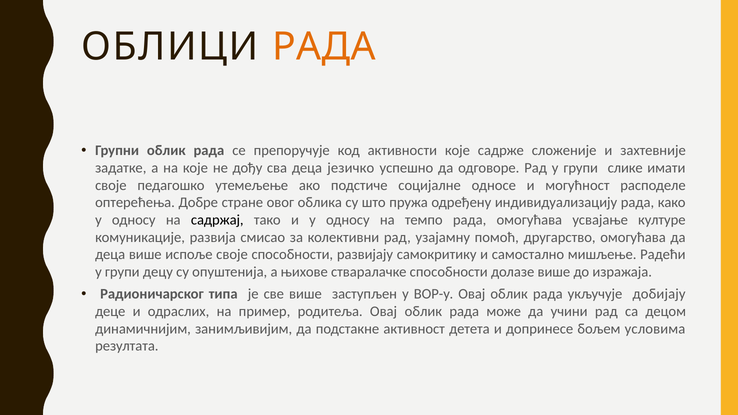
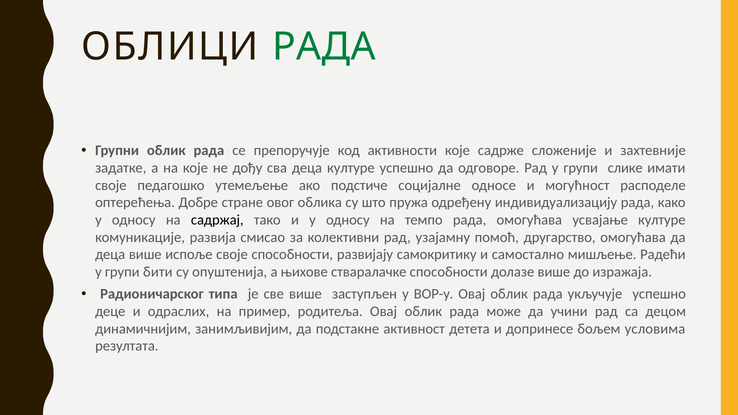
РАДА at (324, 47) colour: orange -> green
деца језичко: језичко -> културе
децу: децу -> бити
укључује добијају: добијају -> успешно
